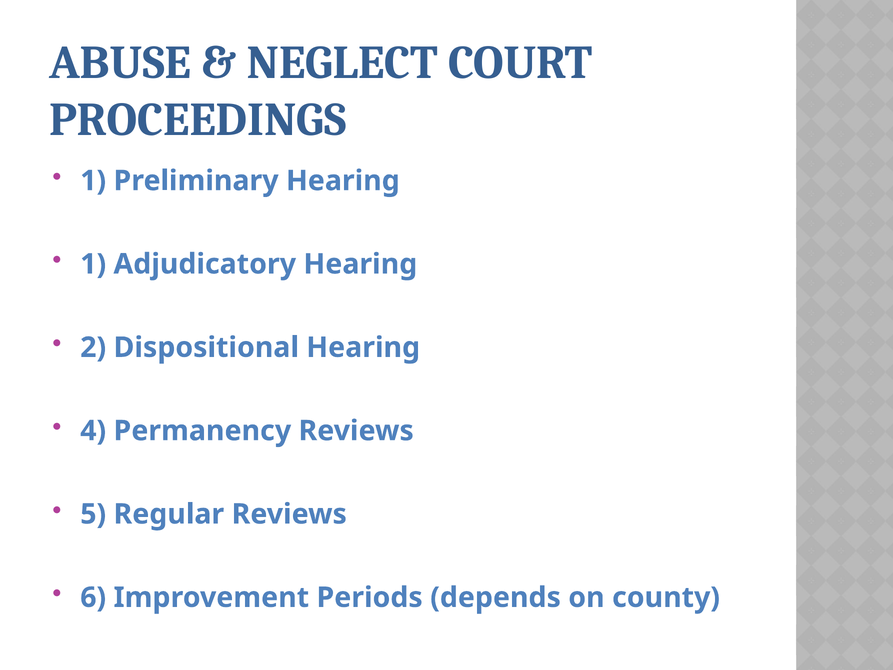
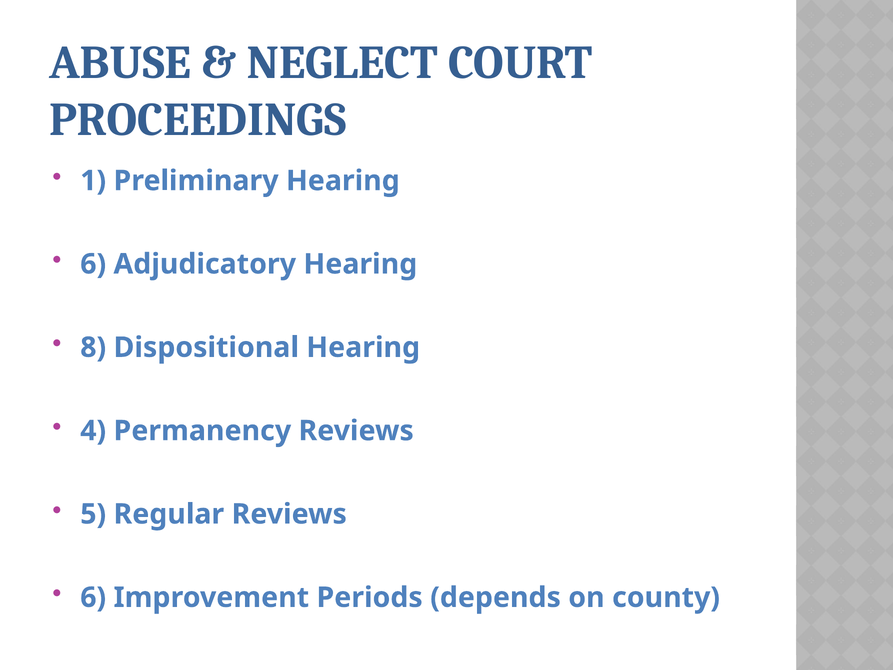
1 at (93, 264): 1 -> 6
2: 2 -> 8
